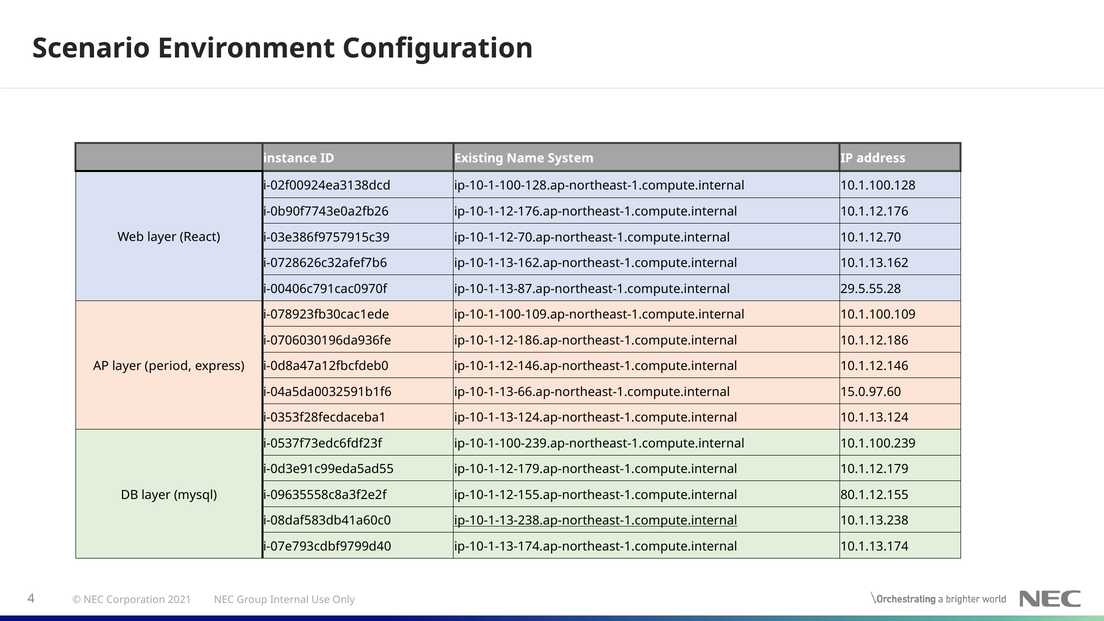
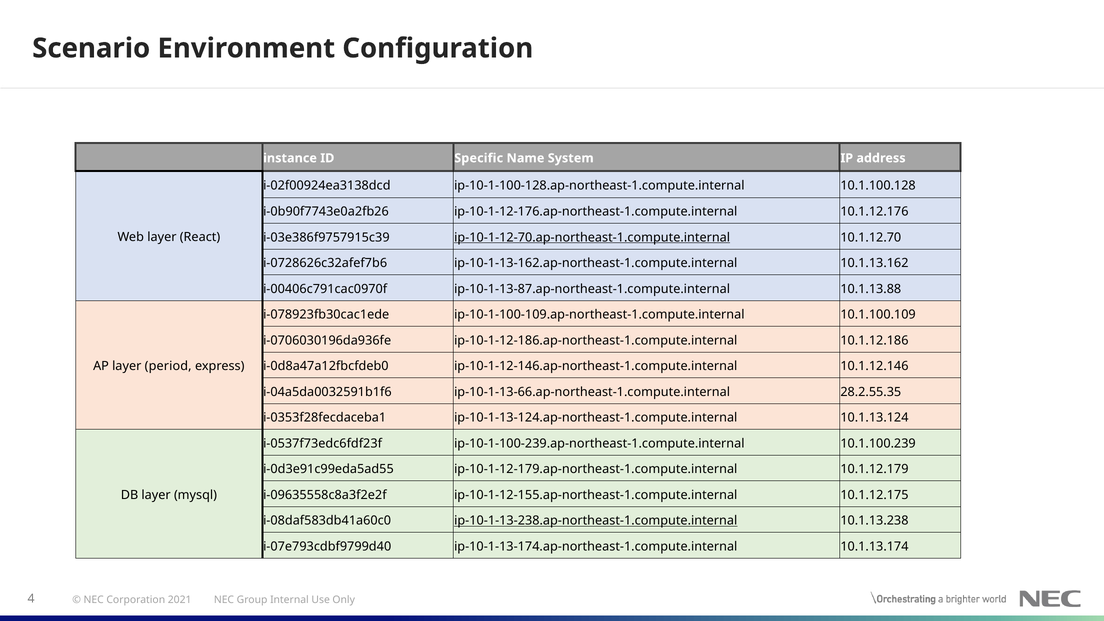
Existing: Existing -> Specific
ip-10-1-12-70.ap-northeast-1.compute.internal underline: none -> present
29.5.55.28: 29.5.55.28 -> 10.1.13.88
15.0.97.60: 15.0.97.60 -> 28.2.55.35
80.1.12.155: 80.1.12.155 -> 10.1.12.175
